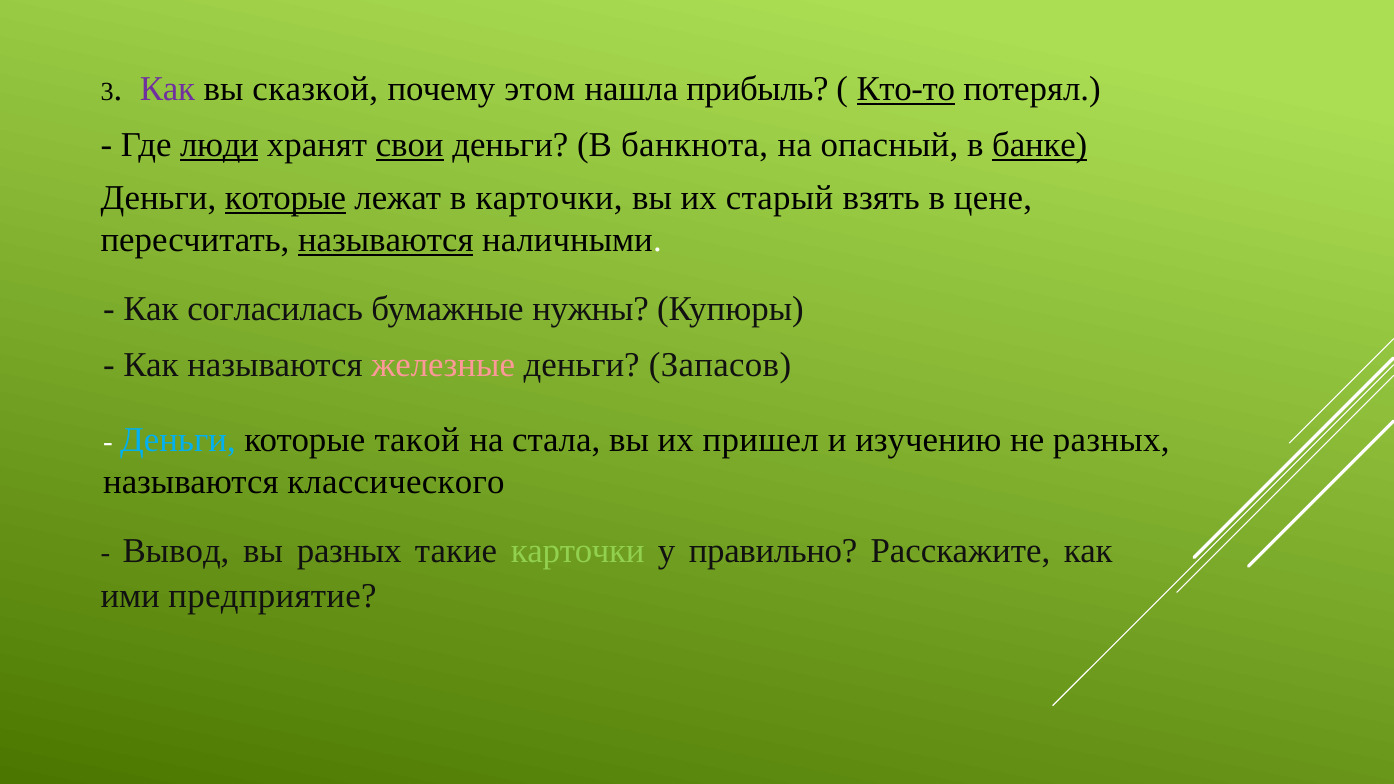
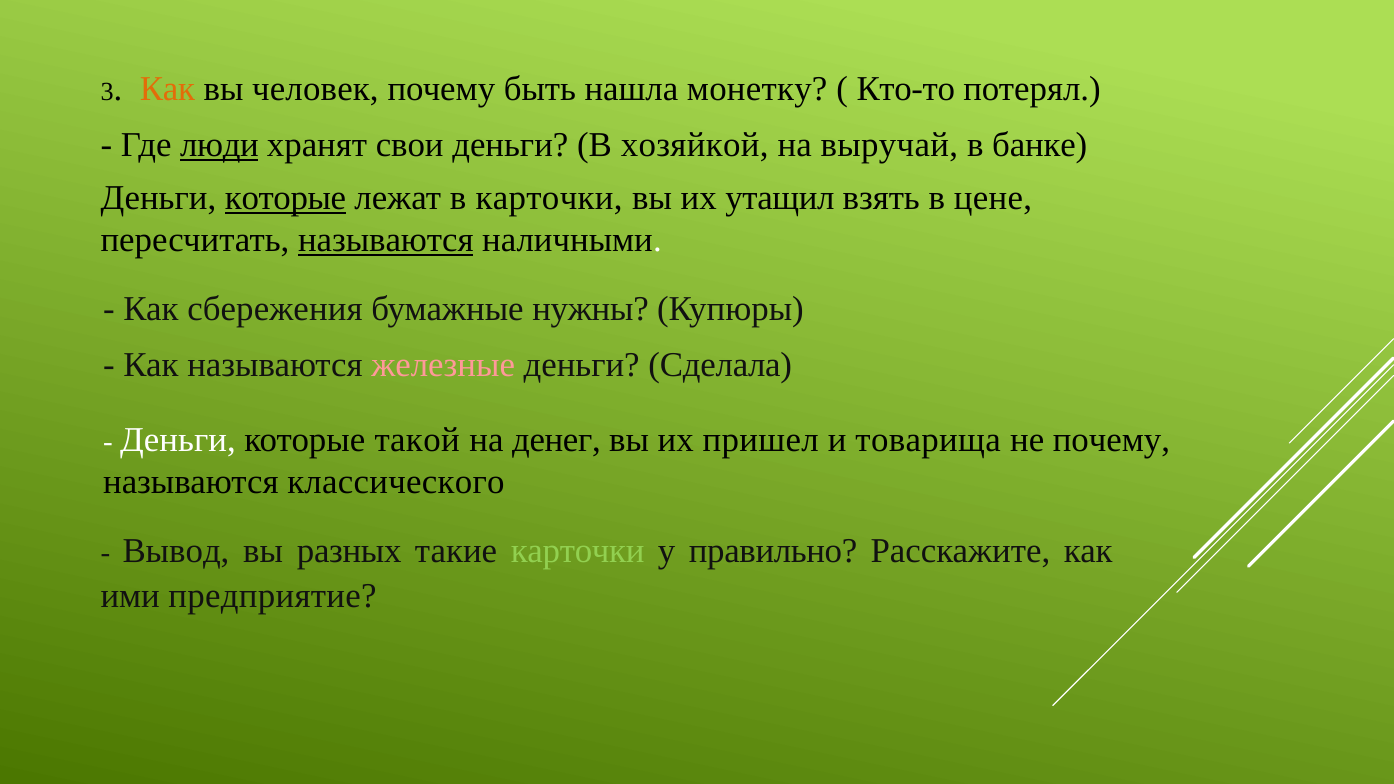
Как at (167, 89) colour: purple -> orange
сказкой: сказкой -> человек
этом: этом -> быть
прибыль: прибыль -> монетку
Кто-то underline: present -> none
свои underline: present -> none
банкнота: банкнота -> хозяйкой
опасный: опасный -> выручай
банке underline: present -> none
старый: старый -> утащил
согласилась: согласилась -> сбережения
Запасов: Запасов -> Сделала
Деньги at (178, 440) colour: light blue -> white
стала: стала -> денег
изучению: изучению -> товарища
не разных: разных -> почему
